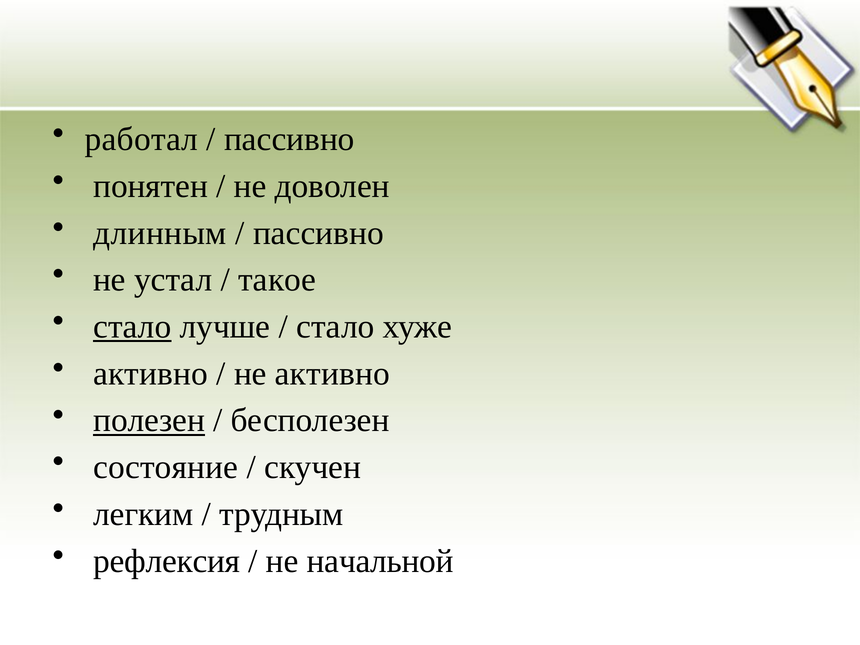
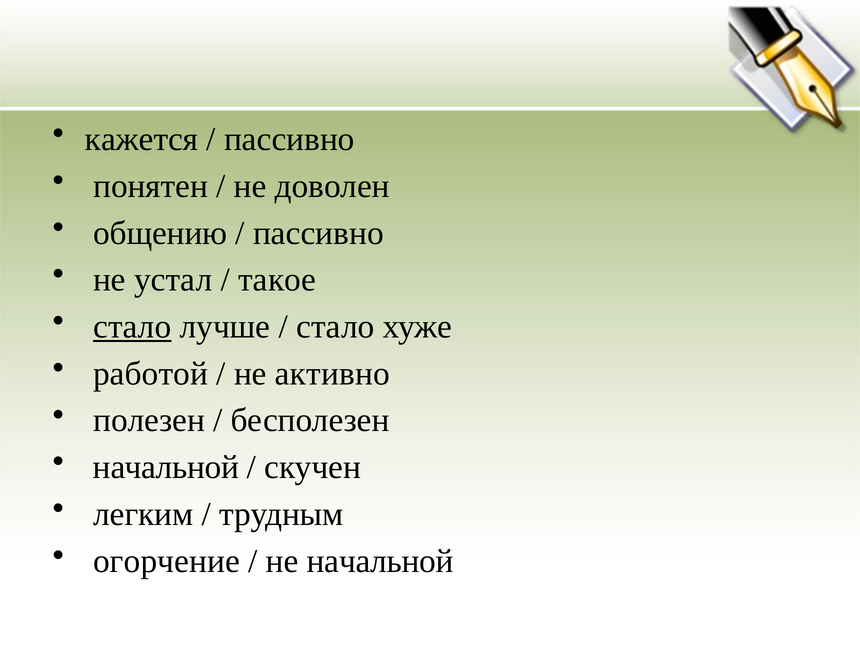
работал: работал -> кажется
длинным: длинным -> общению
активно at (151, 374): активно -> работой
полезен underline: present -> none
состояние at (166, 467): состояние -> начальной
рефлексия: рефлексия -> огорчение
